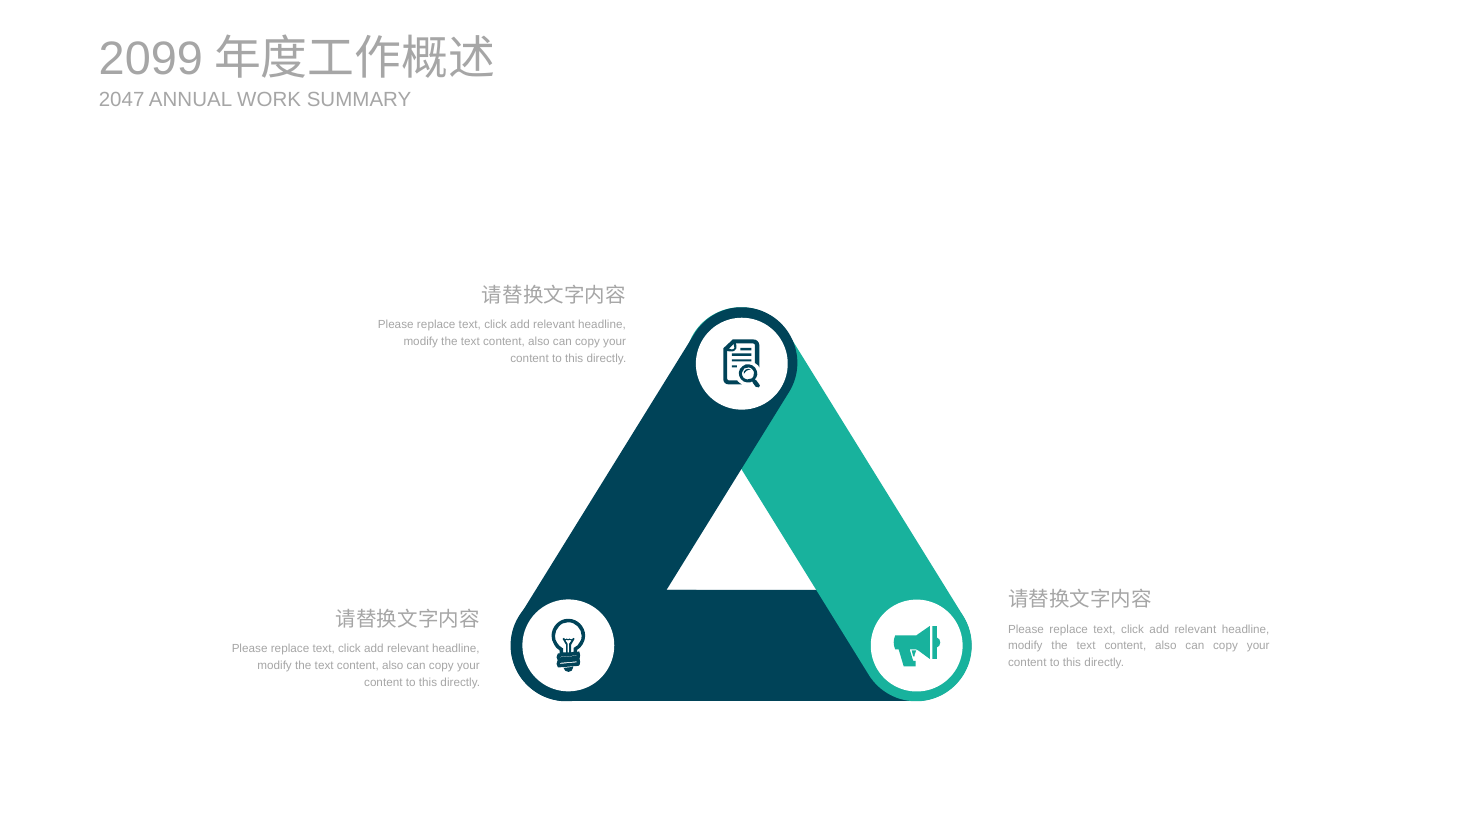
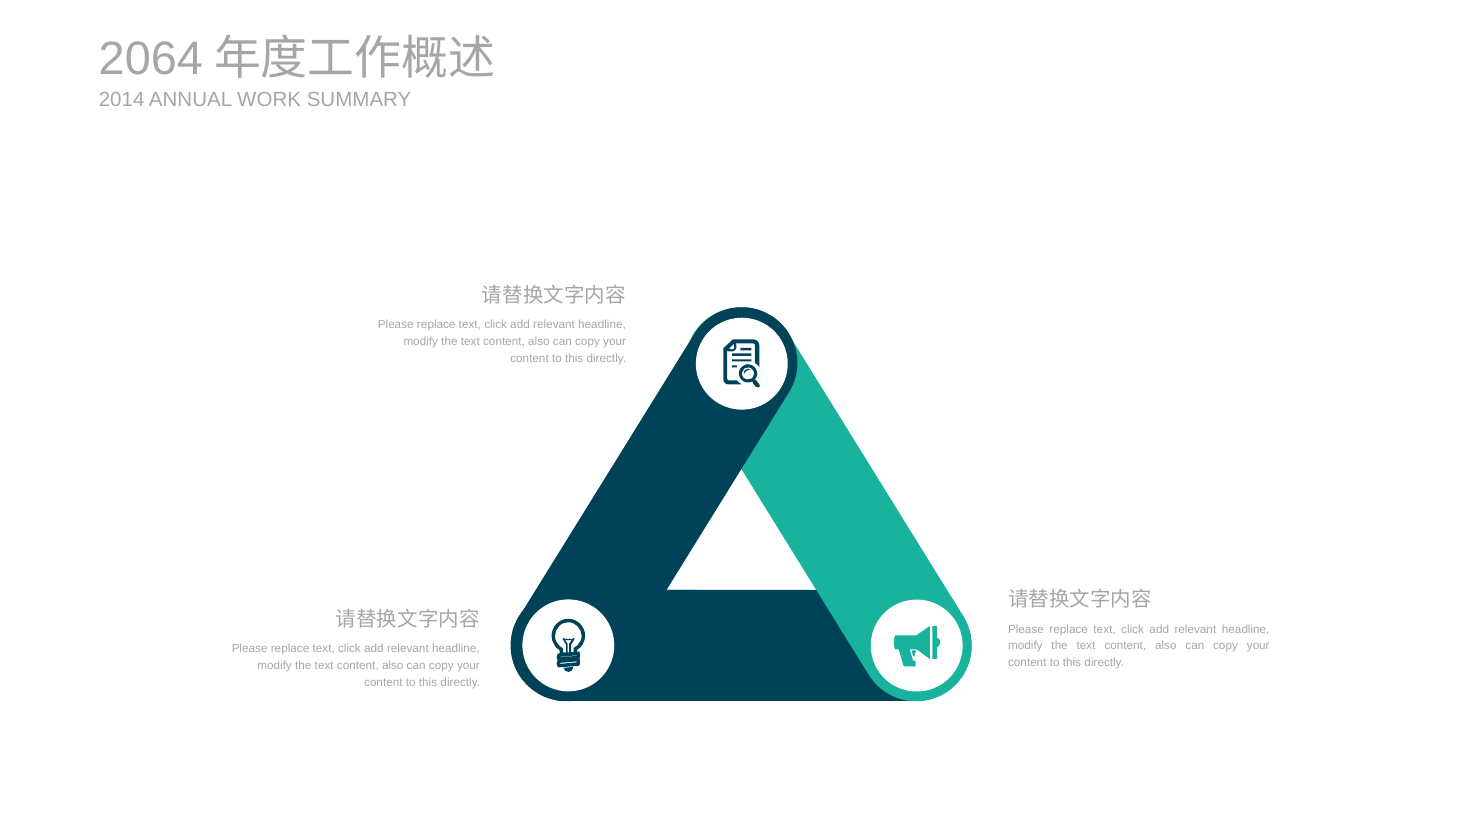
2099: 2099 -> 2064
2047: 2047 -> 2014
